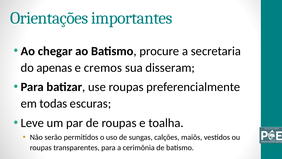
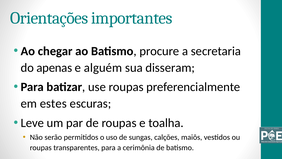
cremos: cremos -> alguém
todas: todas -> estes
